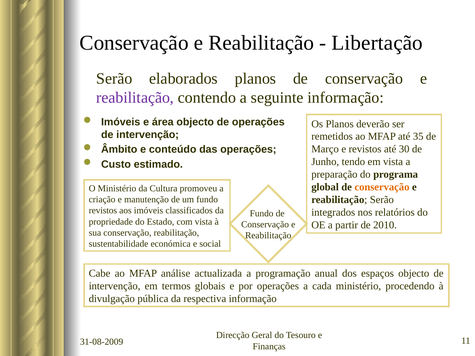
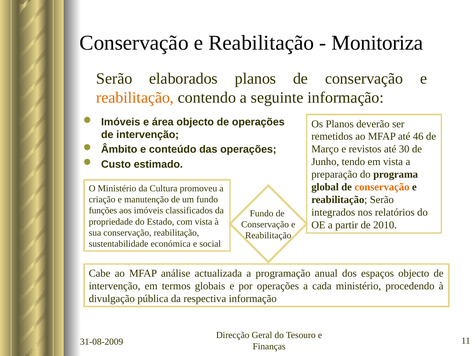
Libertação: Libertação -> Monitoriza
reabilitação at (135, 98) colour: purple -> orange
35: 35 -> 46
revistos at (103, 211): revistos -> funções
